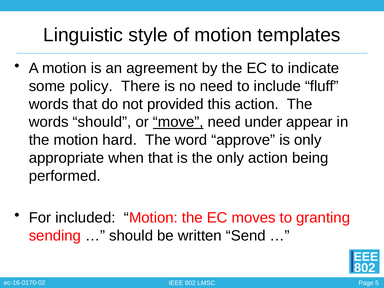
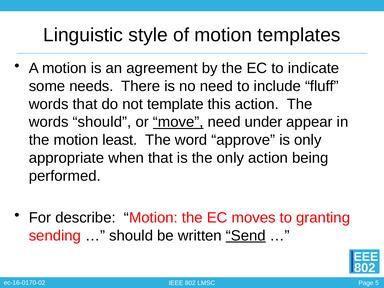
policy: policy -> needs
provided: provided -> template
hard: hard -> least
included: included -> describe
Send underline: none -> present
